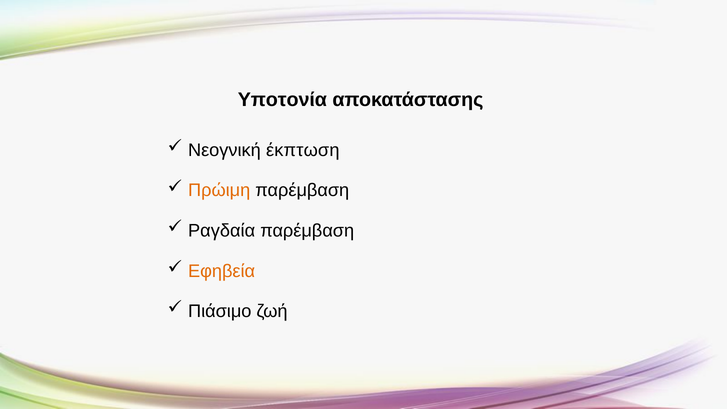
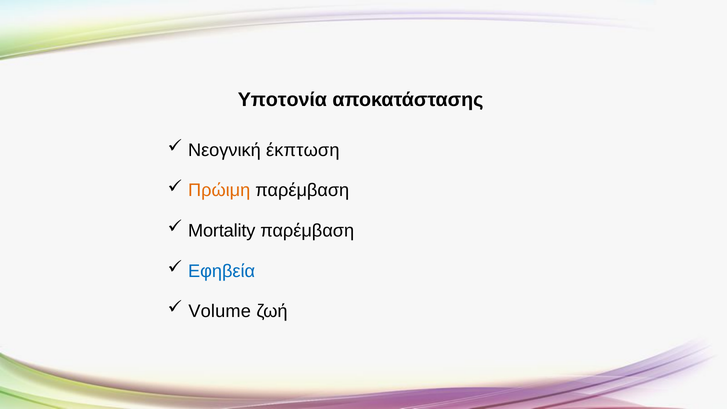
Ραγδαία: Ραγδαία -> Mortality
Εφηβεία colour: orange -> blue
Πιάσιμο: Πιάσιμο -> Volume
